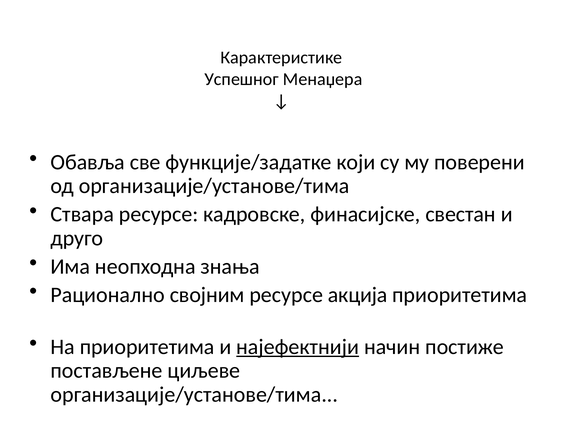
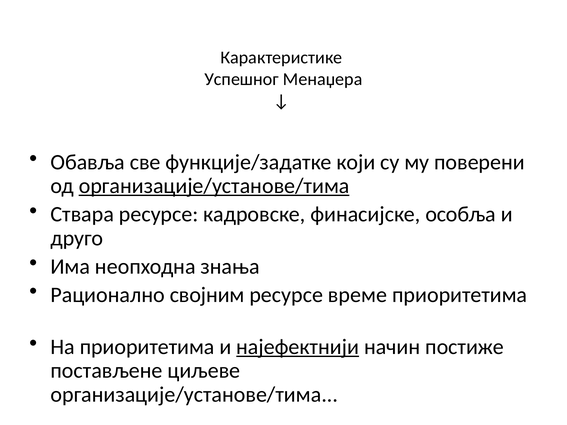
организације/установе/тима at (214, 186) underline: none -> present
свестан: свестан -> особља
акција: акција -> време
